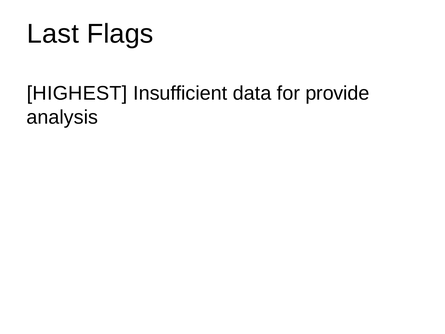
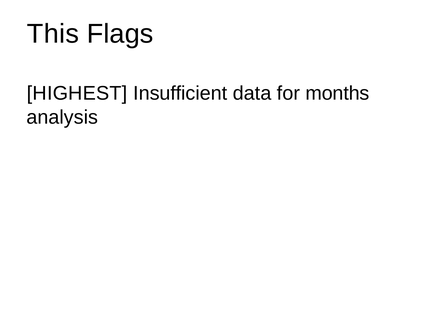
Last: Last -> This
provide: provide -> months
